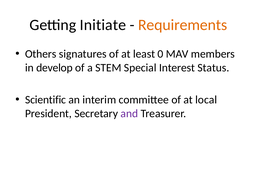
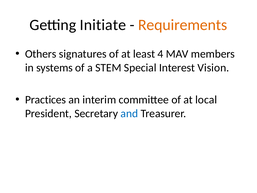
0: 0 -> 4
develop: develop -> systems
Status: Status -> Vision
Scientific: Scientific -> Practices
and colour: purple -> blue
